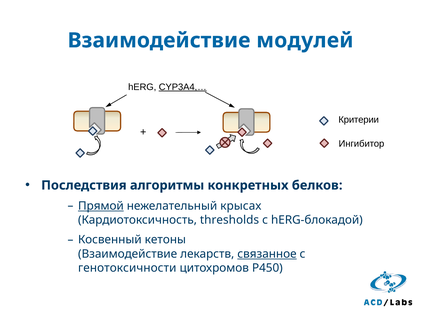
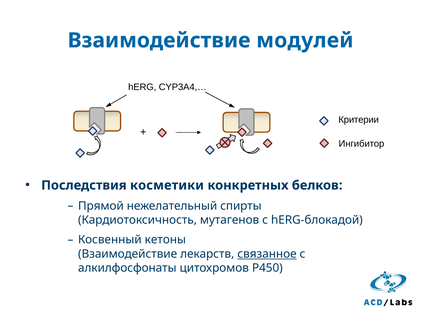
CYP3A4,… underline: present -> none
алгоритмы: алгоритмы -> косметики
Прямой underline: present -> none
крысах: крысах -> спирты
thresholds: thresholds -> мутагенов
генотоксичности: генотоксичности -> алкилфосфонаты
